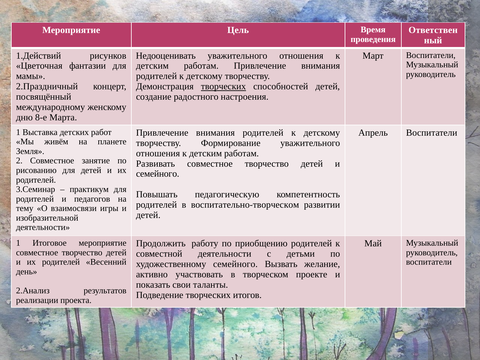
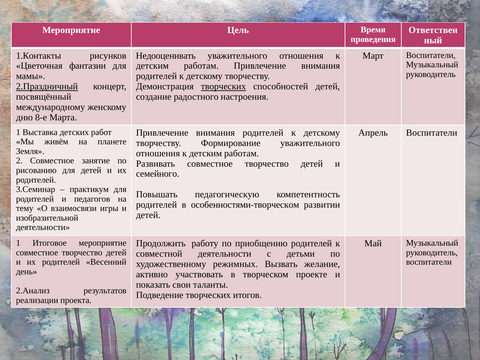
1.Действий: 1.Действий -> 1.Контакты
2.Праздничный underline: none -> present
воспитательно-творческом: воспитательно-творческом -> особенностями-творческом
художественному семейного: семейного -> режимных
